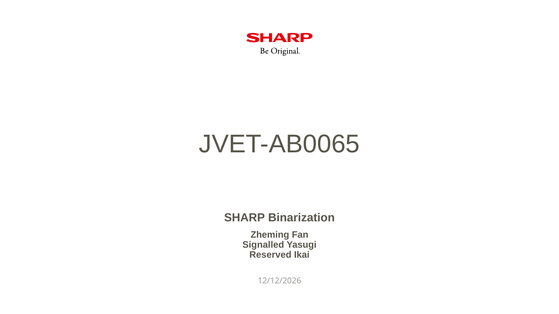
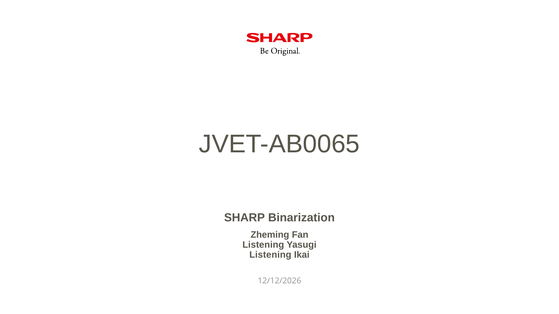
Signalled at (263, 245): Signalled -> Listening
Reserved at (270, 255): Reserved -> Listening
